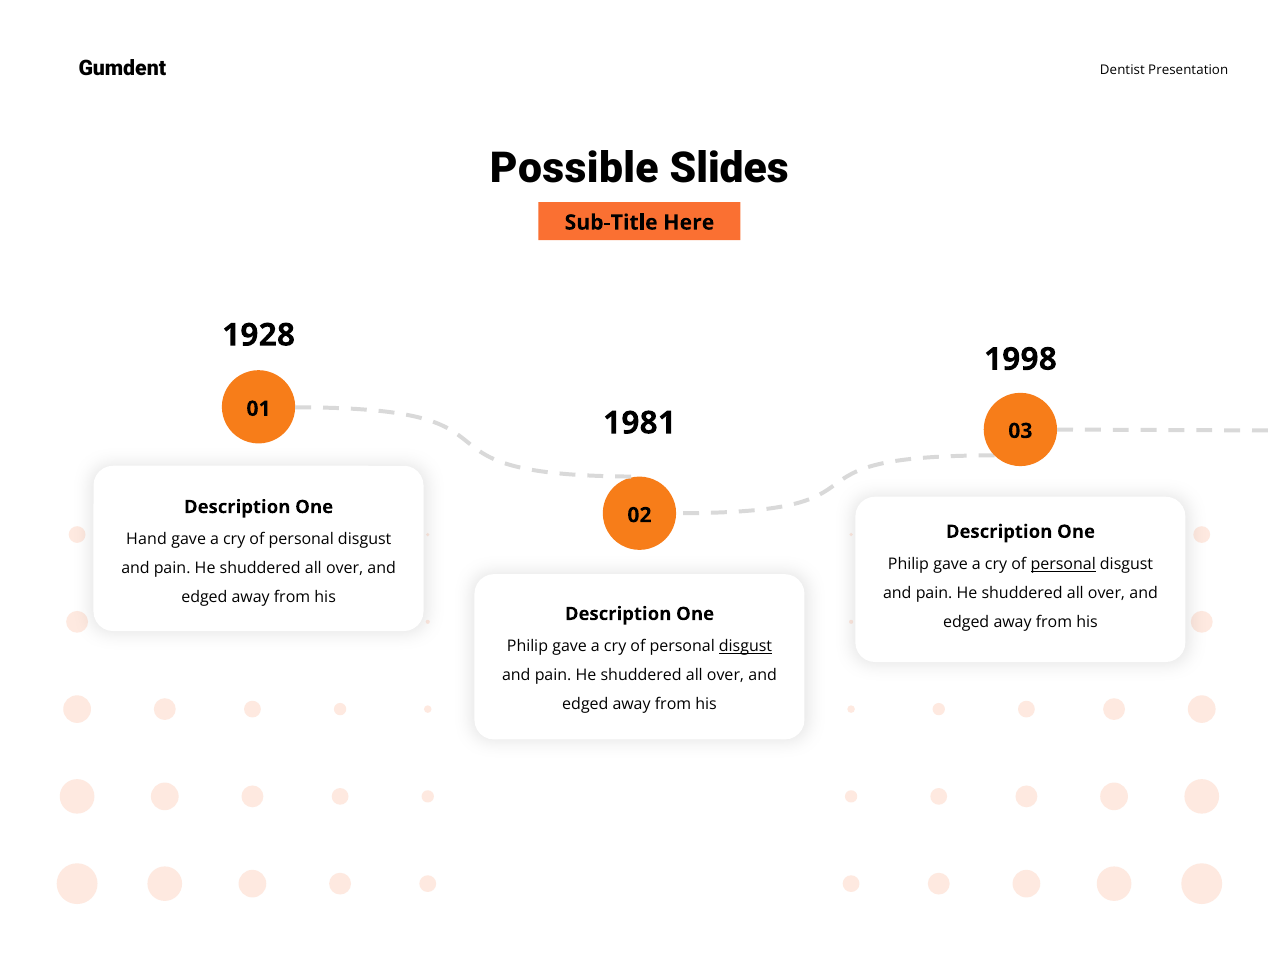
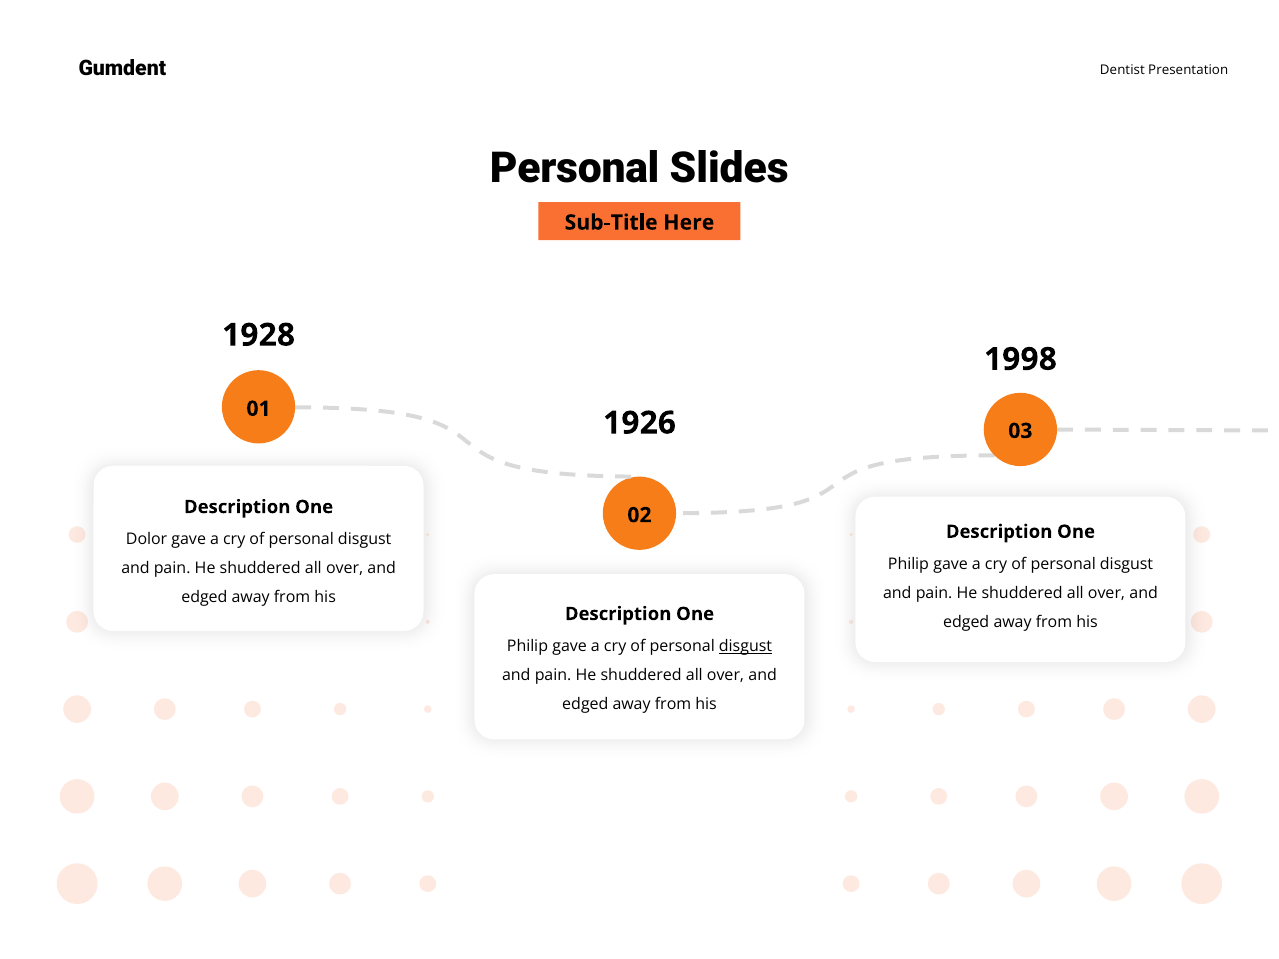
Possible at (574, 169): Possible -> Personal
1981: 1981 -> 1926
Hand: Hand -> Dolor
personal at (1063, 565) underline: present -> none
